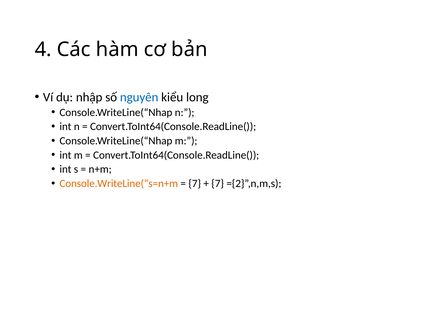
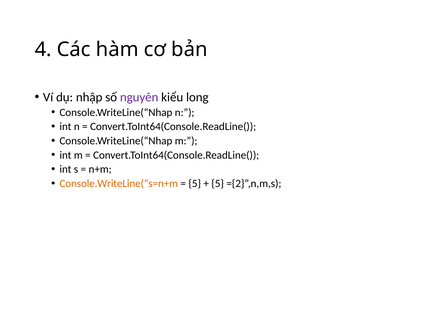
nguyên colour: blue -> purple
7 at (195, 183): 7 -> 5
7 at (218, 183): 7 -> 5
